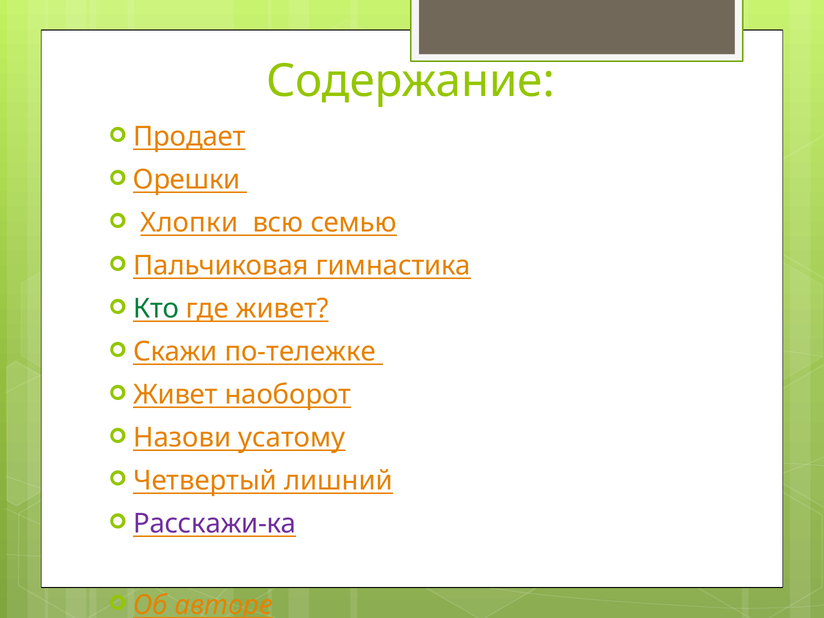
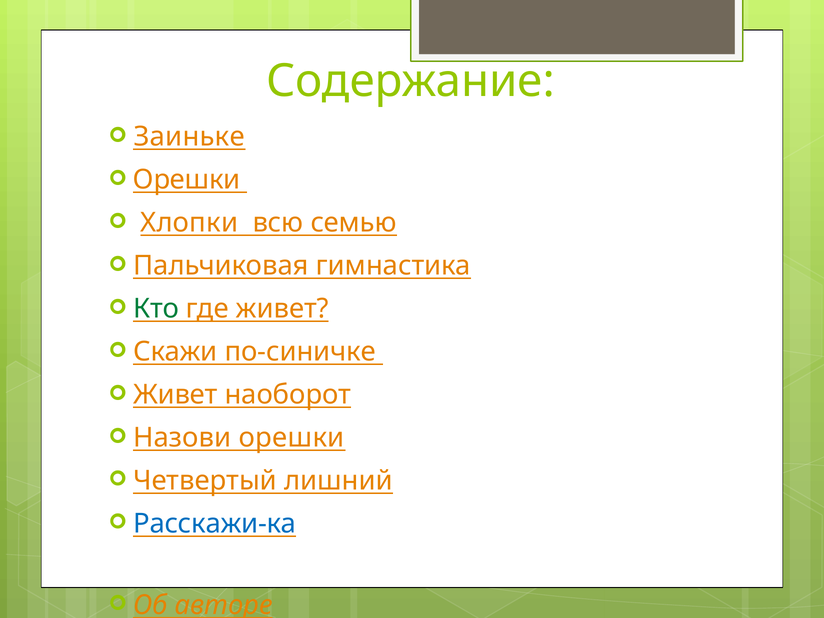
Продает: Продает -> Заиньке
по-тележке: по-тележке -> по-синичке
Назови усатому: усатому -> орешки
Расскажи-ка colour: purple -> blue
